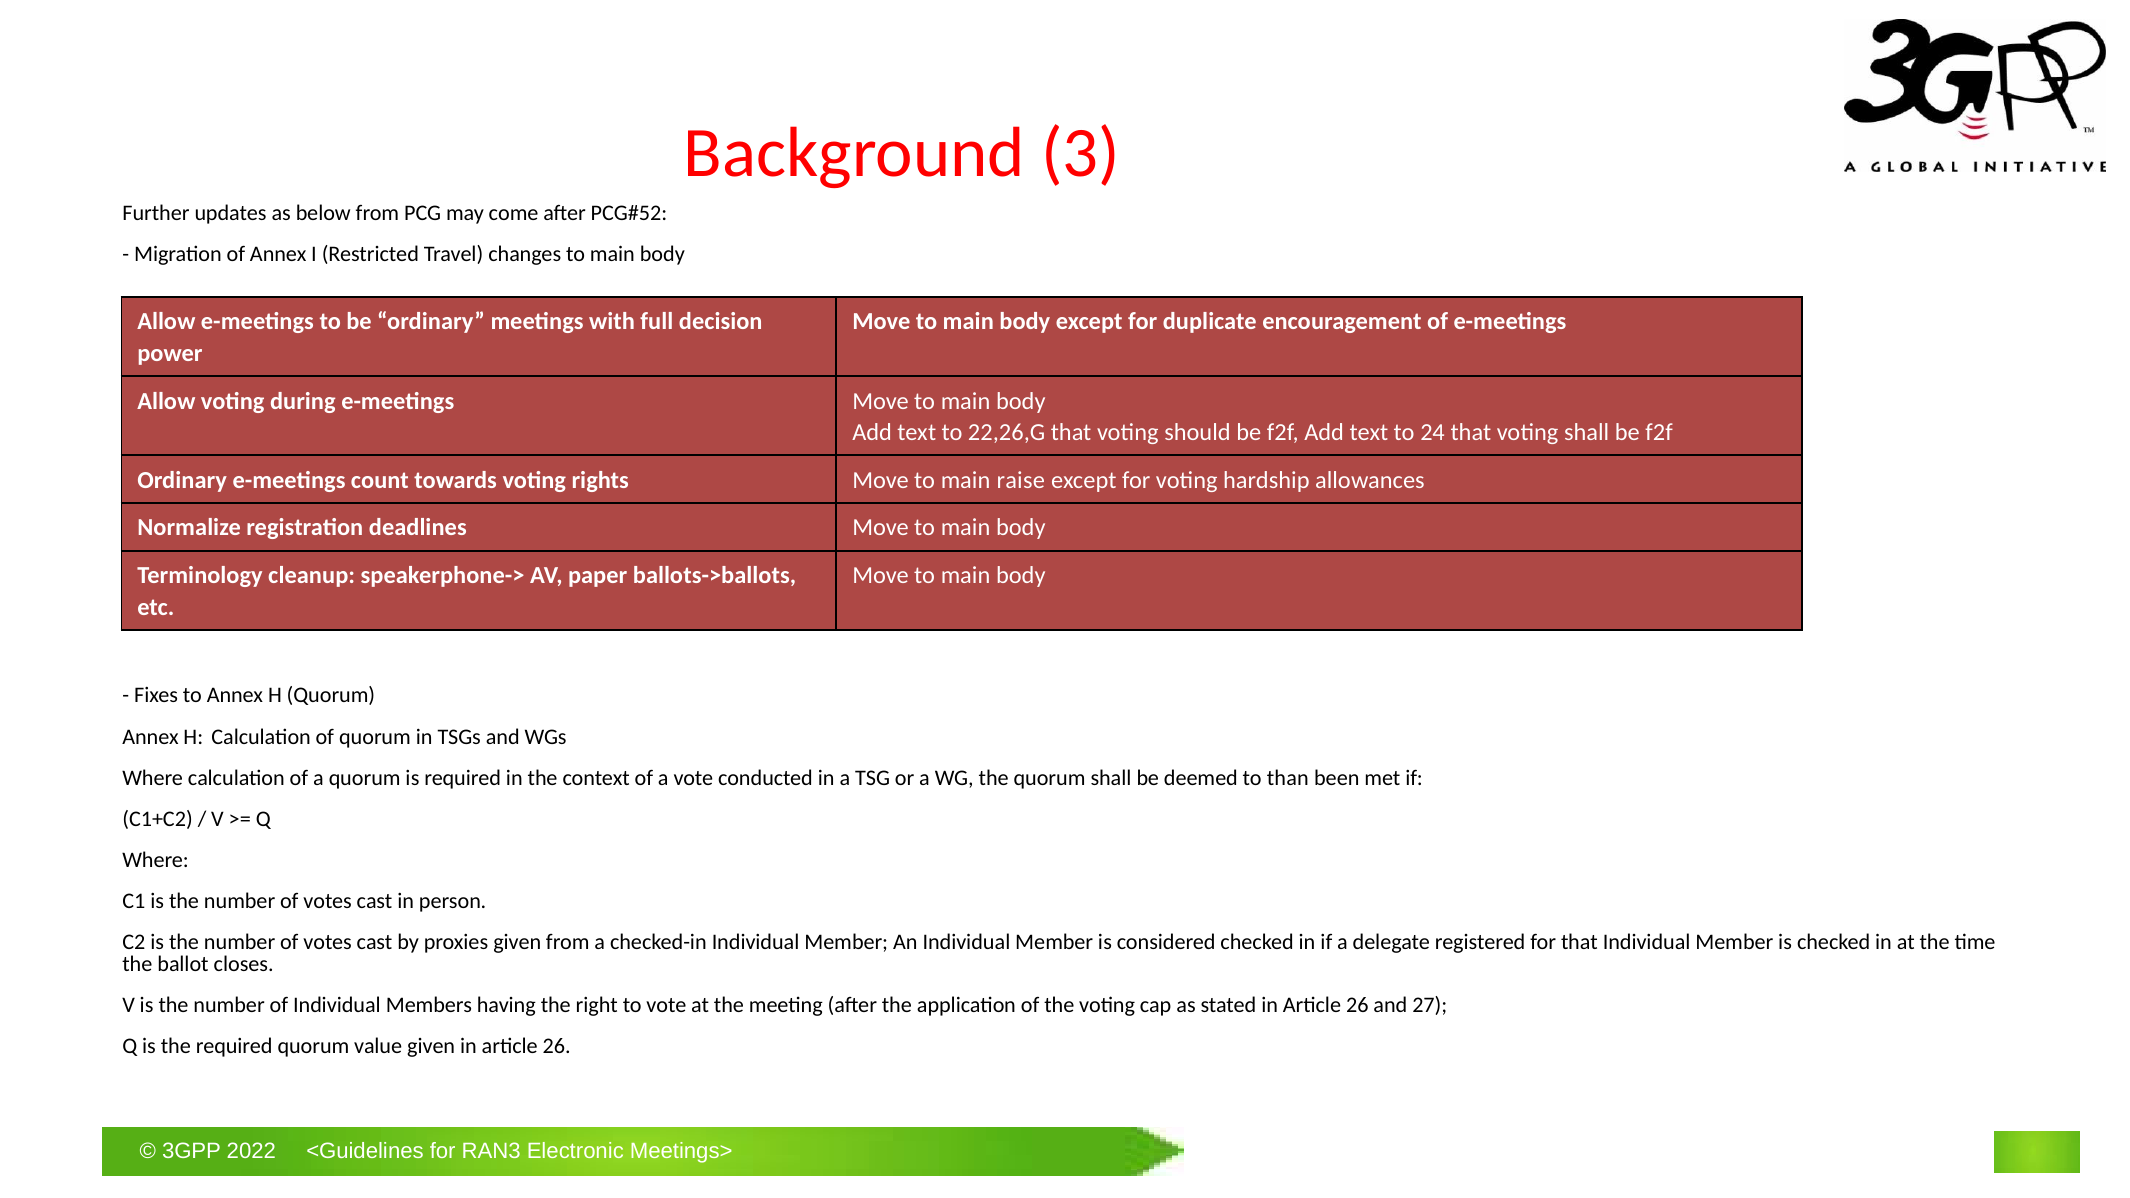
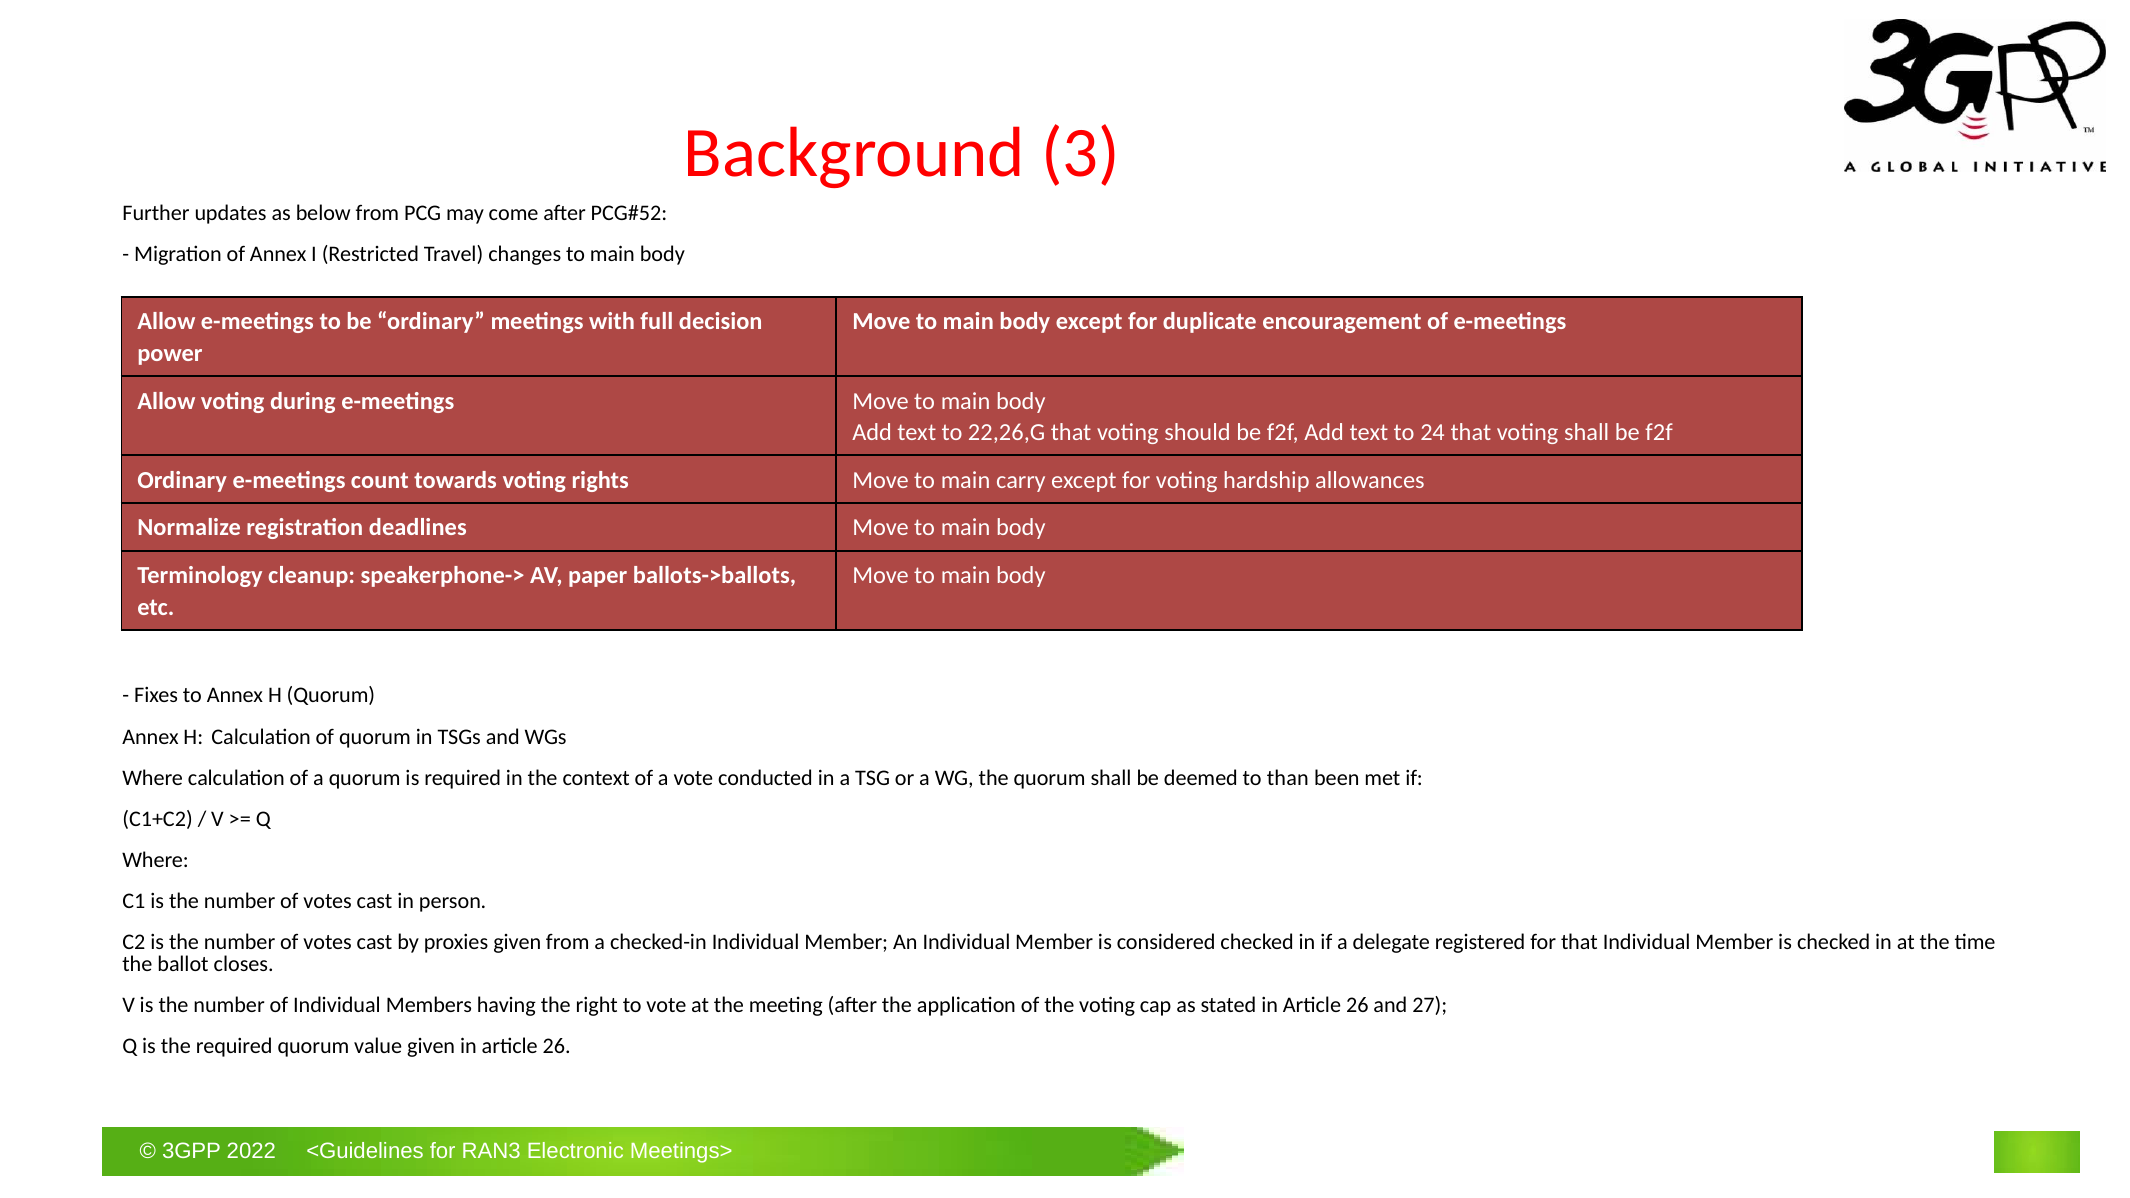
raise: raise -> carry
